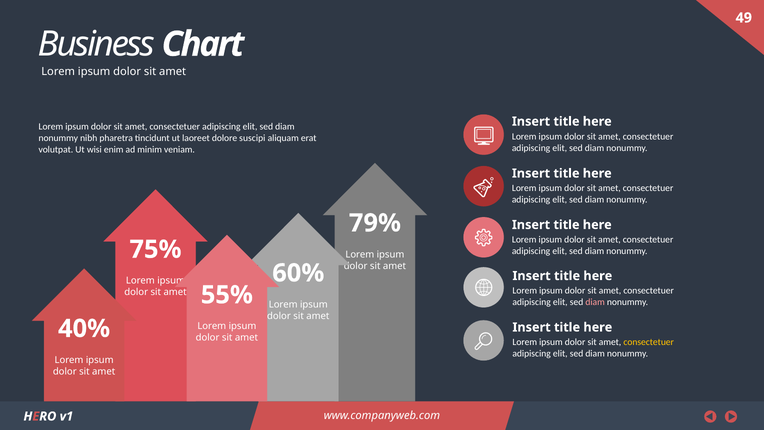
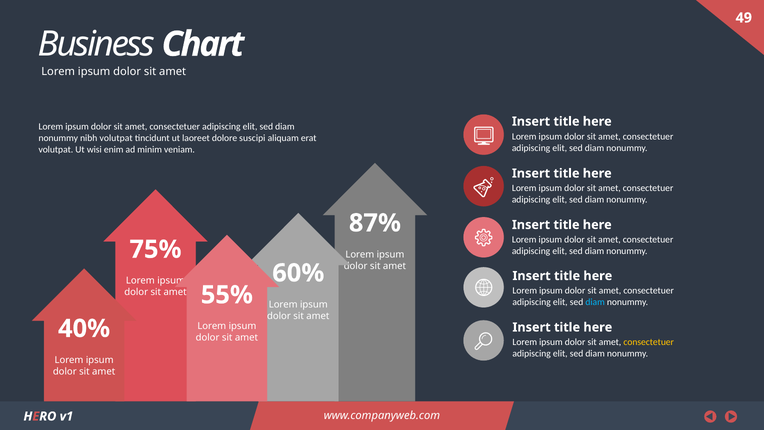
nibh pharetra: pharetra -> volutpat
79%: 79% -> 87%
diam at (595, 302) colour: pink -> light blue
